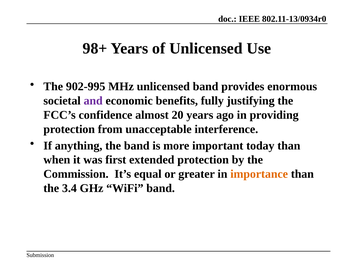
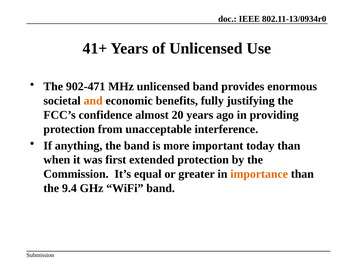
98+: 98+ -> 41+
902-995: 902-995 -> 902-471
and colour: purple -> orange
3.4: 3.4 -> 9.4
